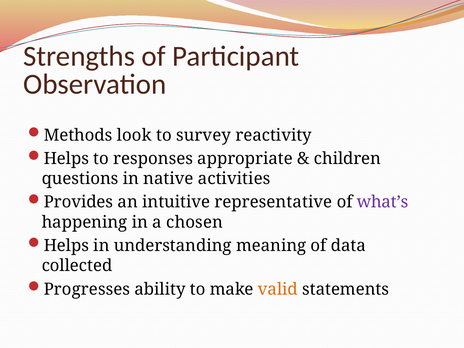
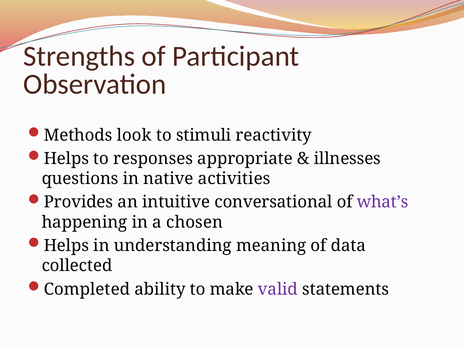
survey: survey -> stimuli
children: children -> illnesses
representative: representative -> conversational
Progresses: Progresses -> Completed
valid colour: orange -> purple
